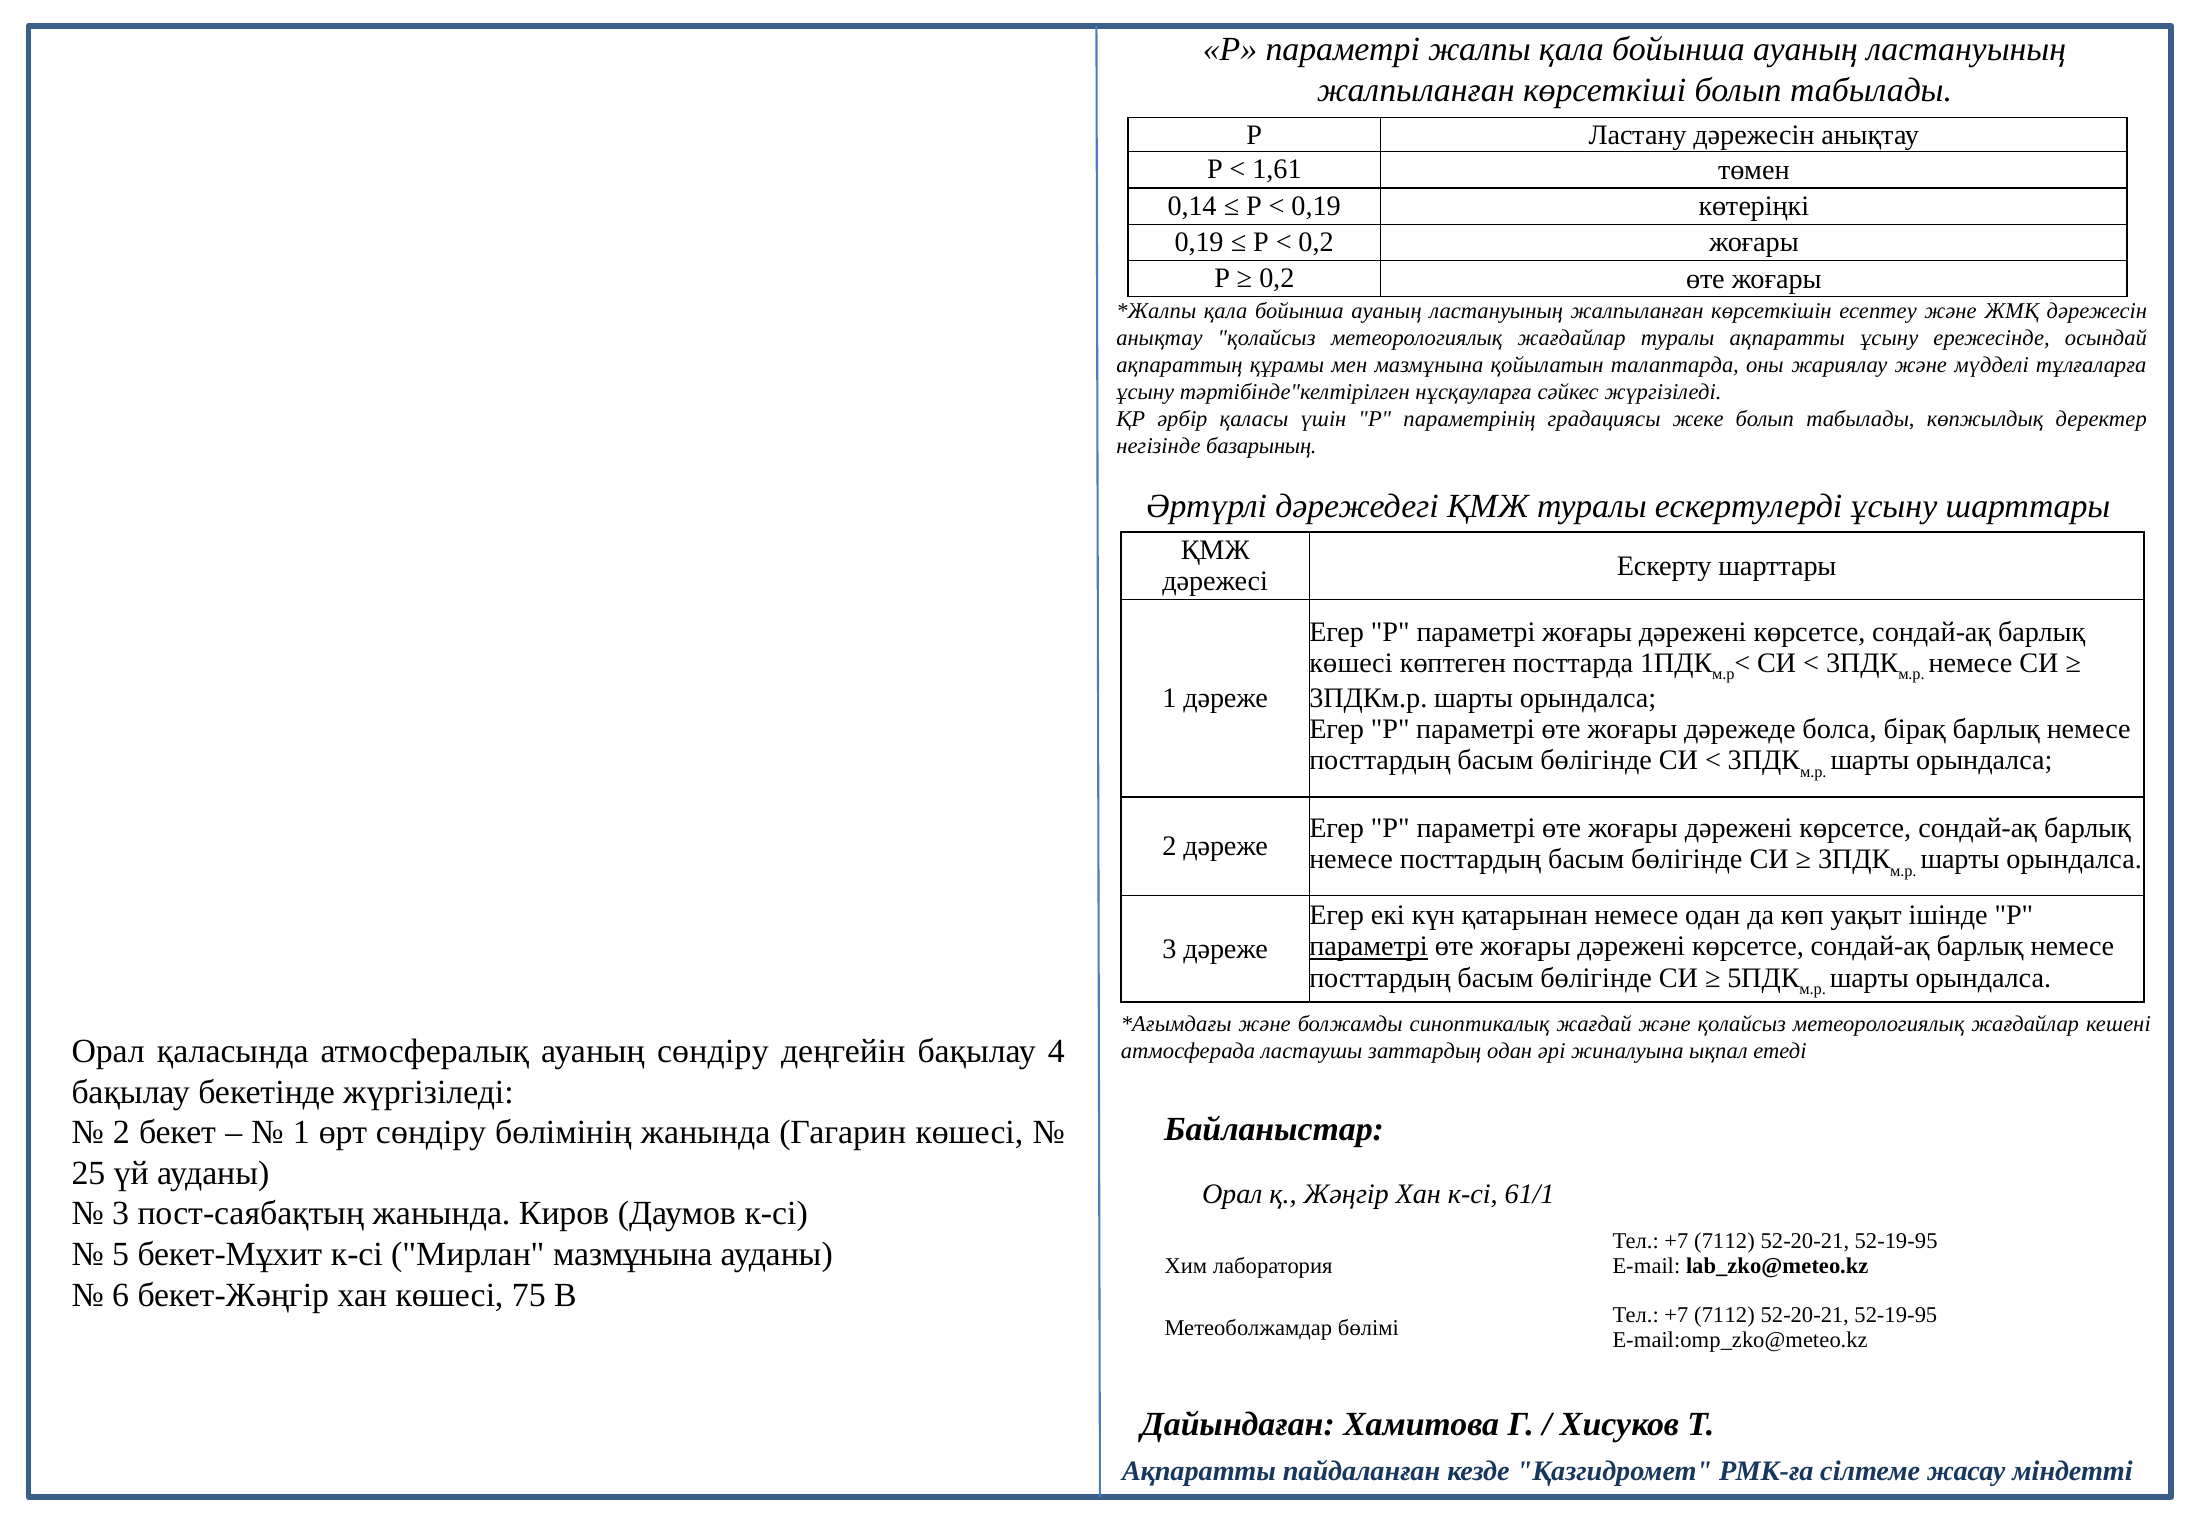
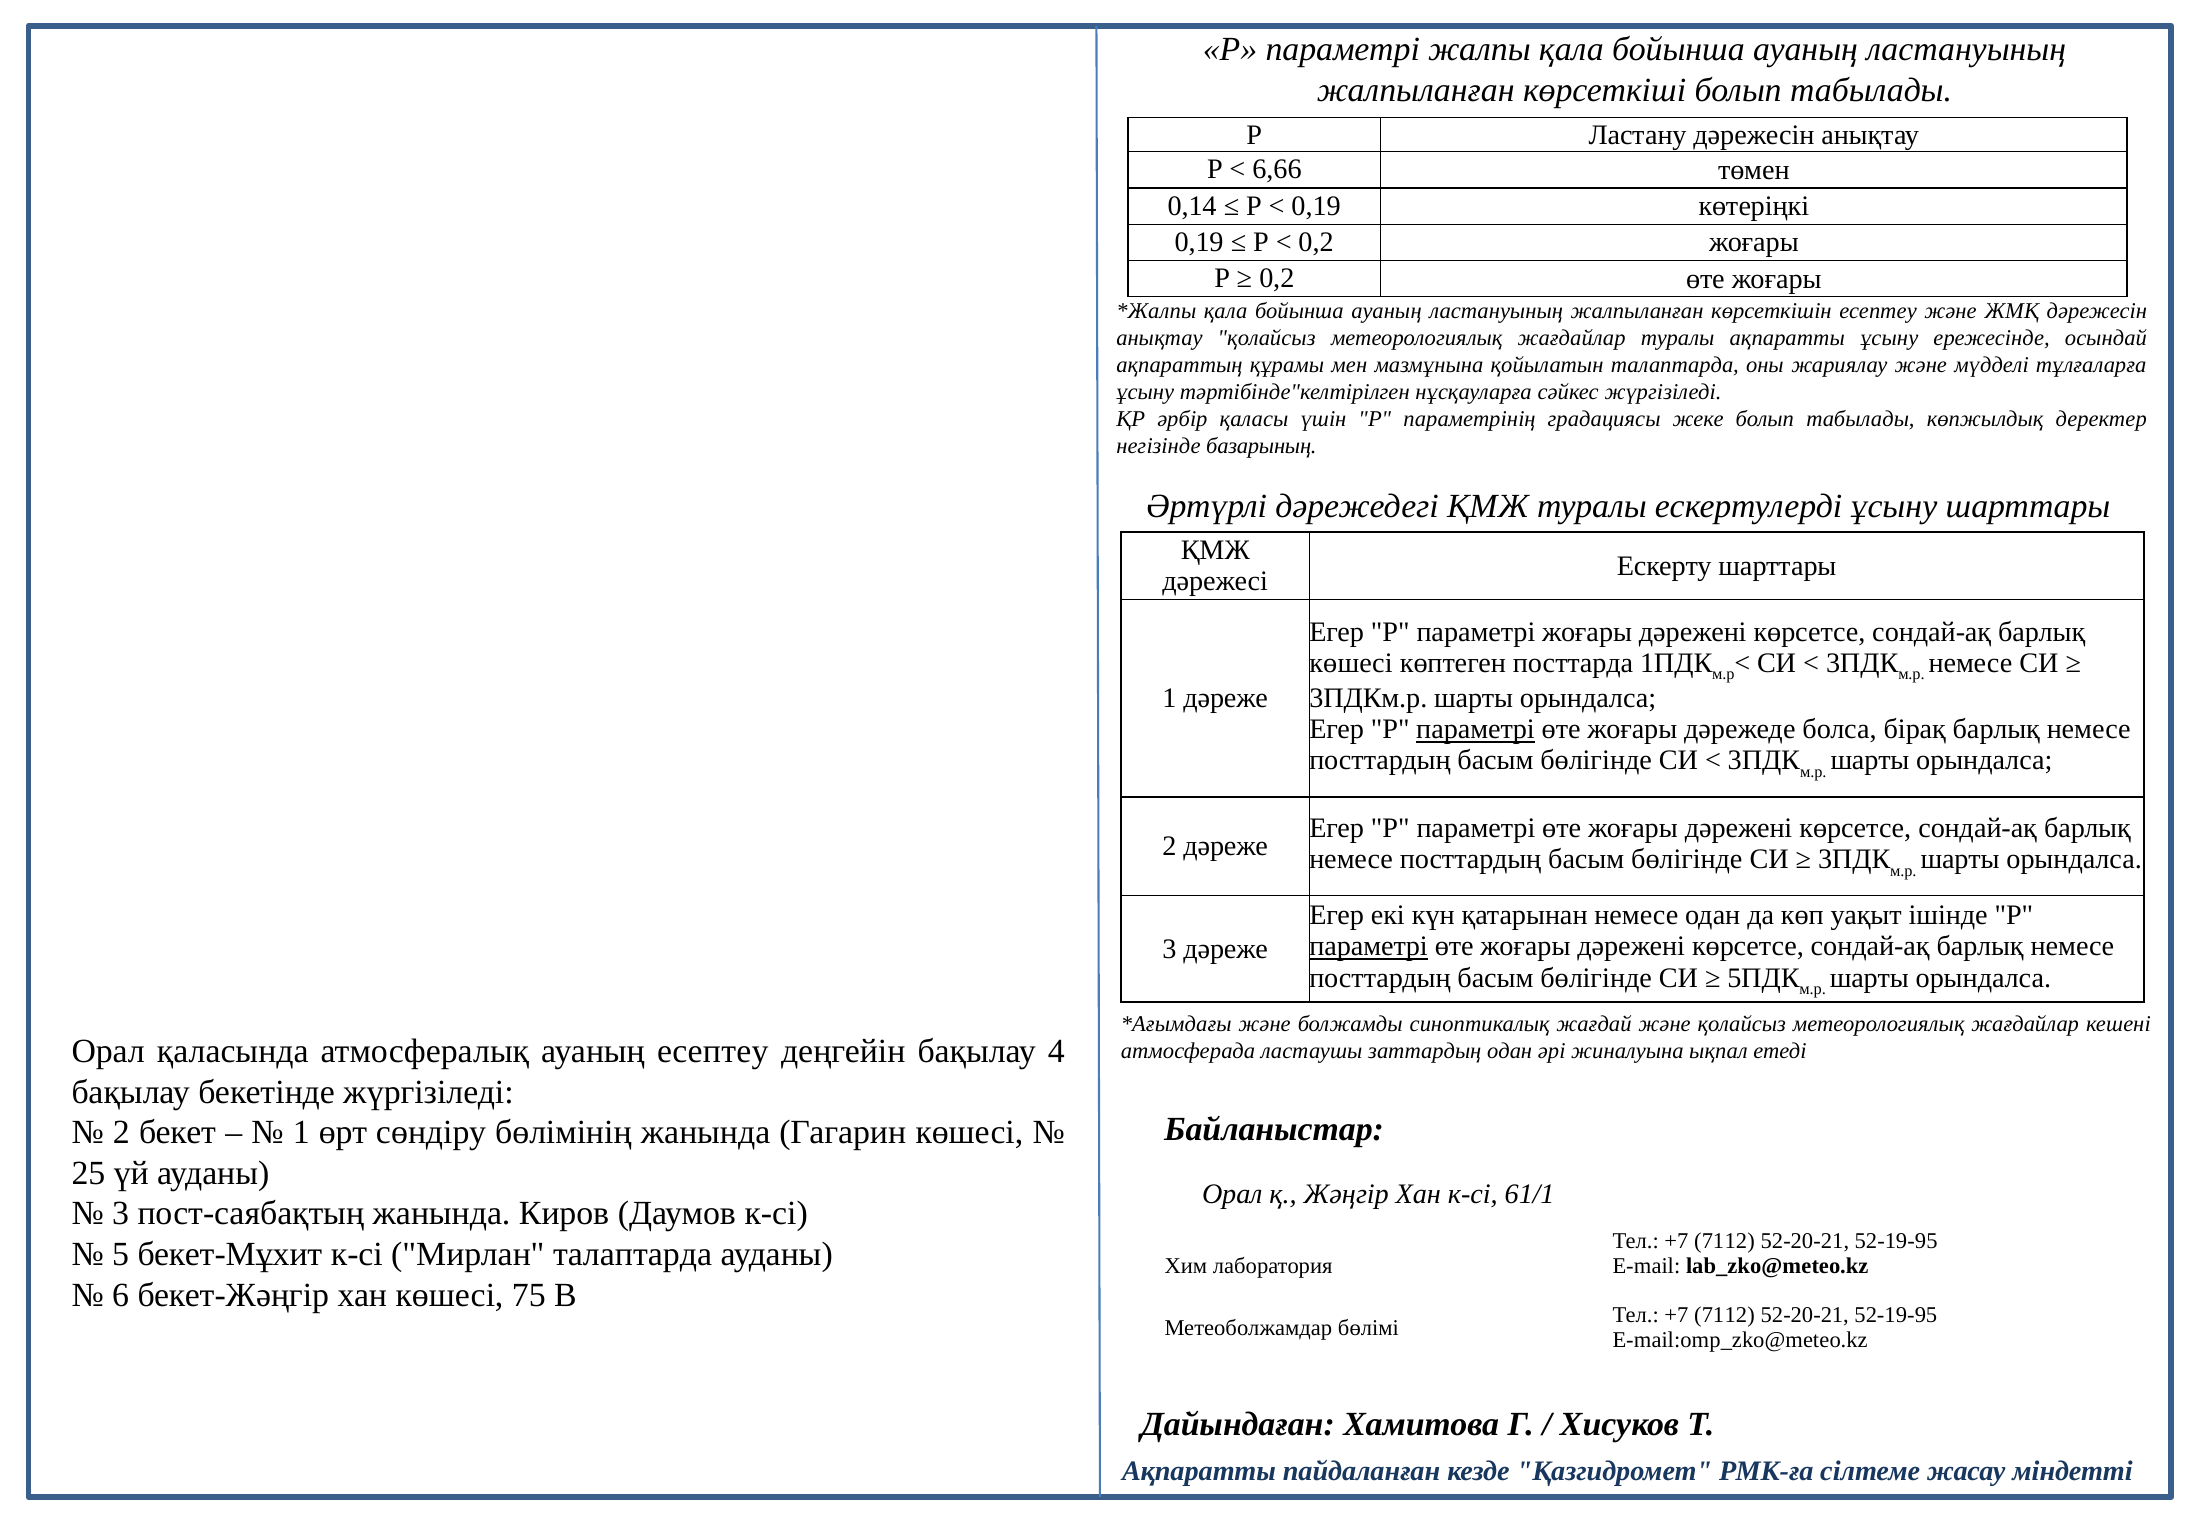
1,61: 1,61 -> 6,66
параметрі at (1475, 730) underline: none -> present
ауаның сөндіру: сөндіру -> есептеу
Мирлан мазмұнына: мазмұнына -> талаптарда
